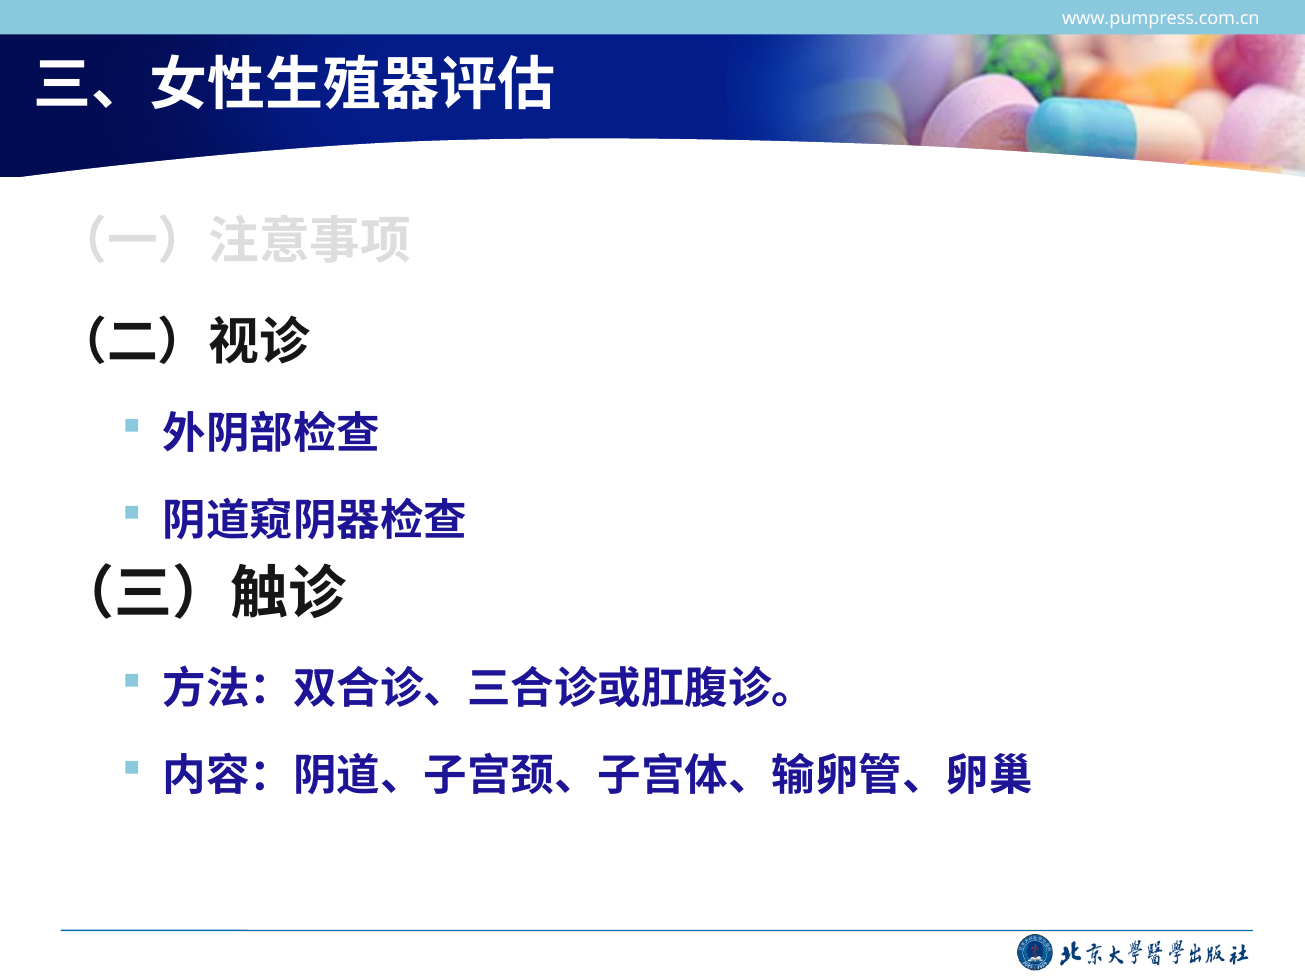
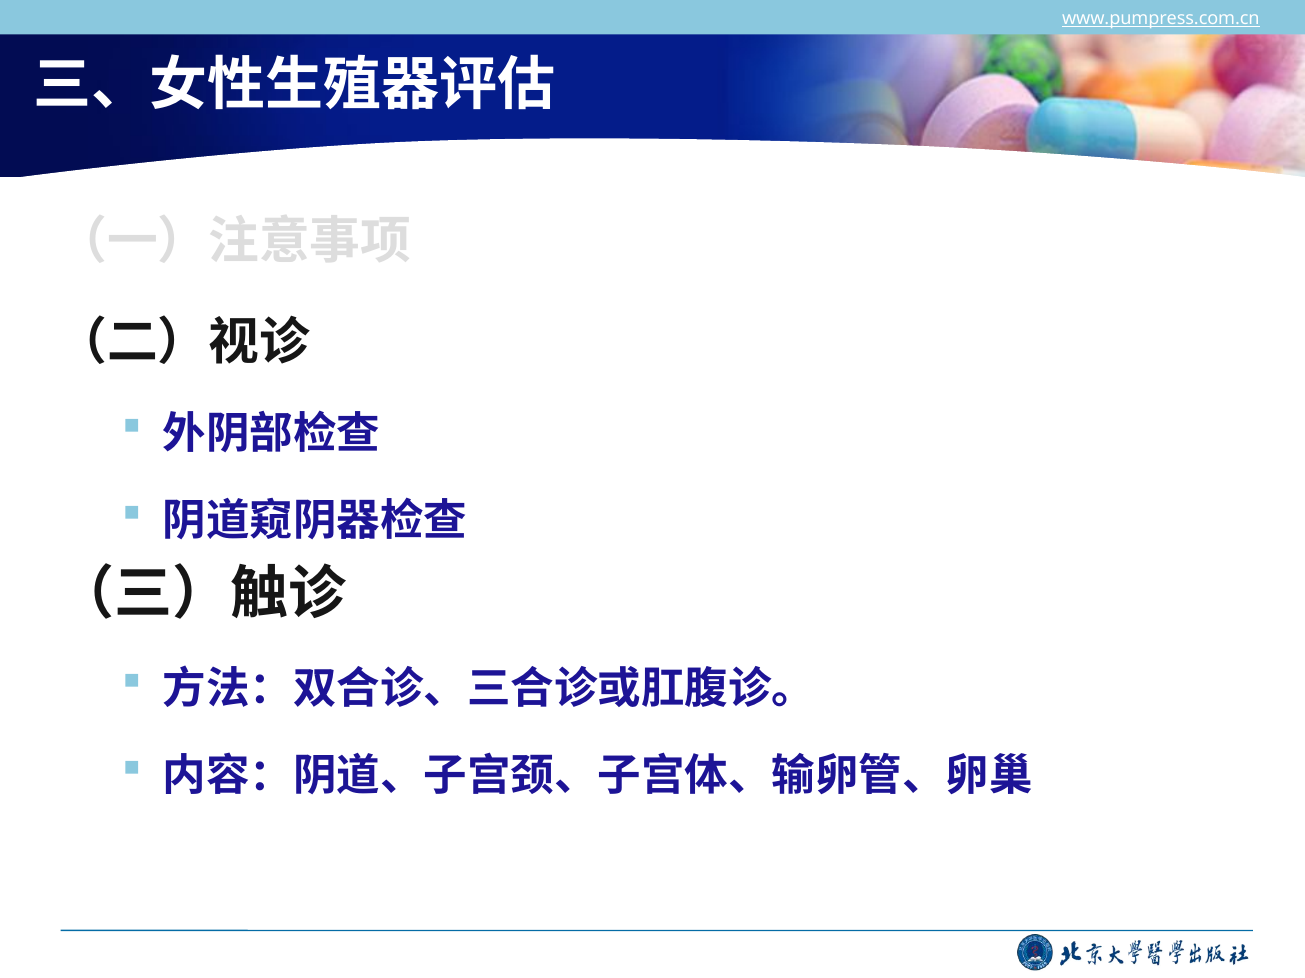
www.pumpress.com.cn underline: none -> present
